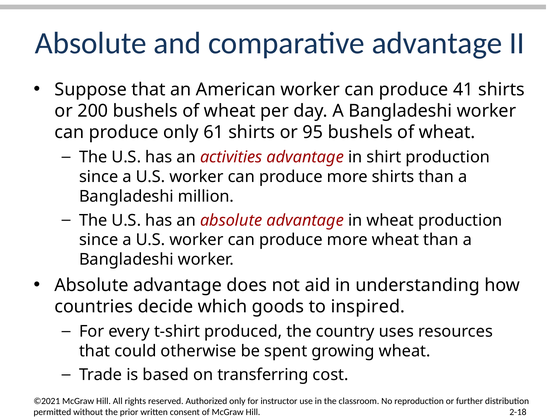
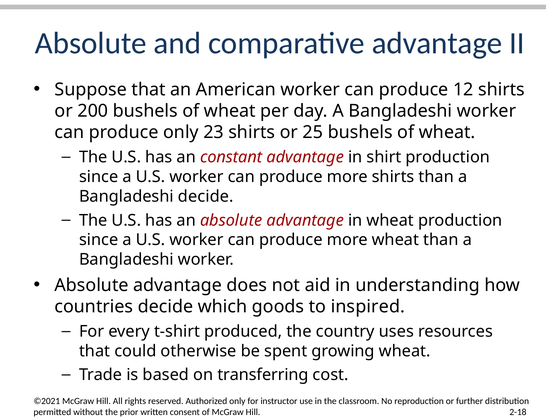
41: 41 -> 12
61: 61 -> 23
95: 95 -> 25
activities: activities -> constant
Bangladeshi million: million -> decide
